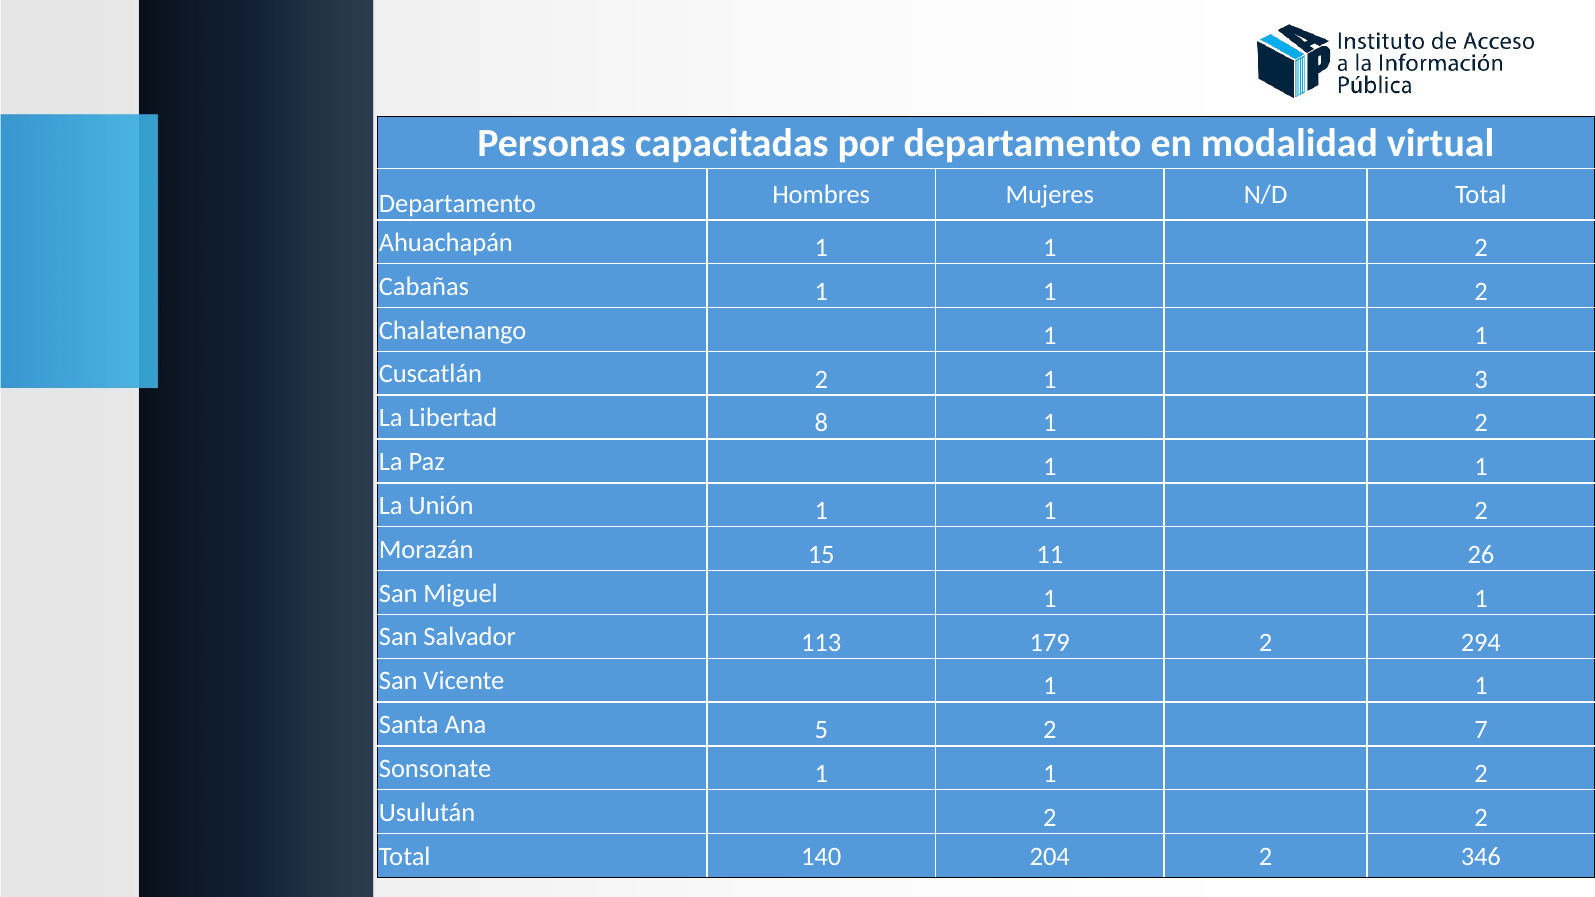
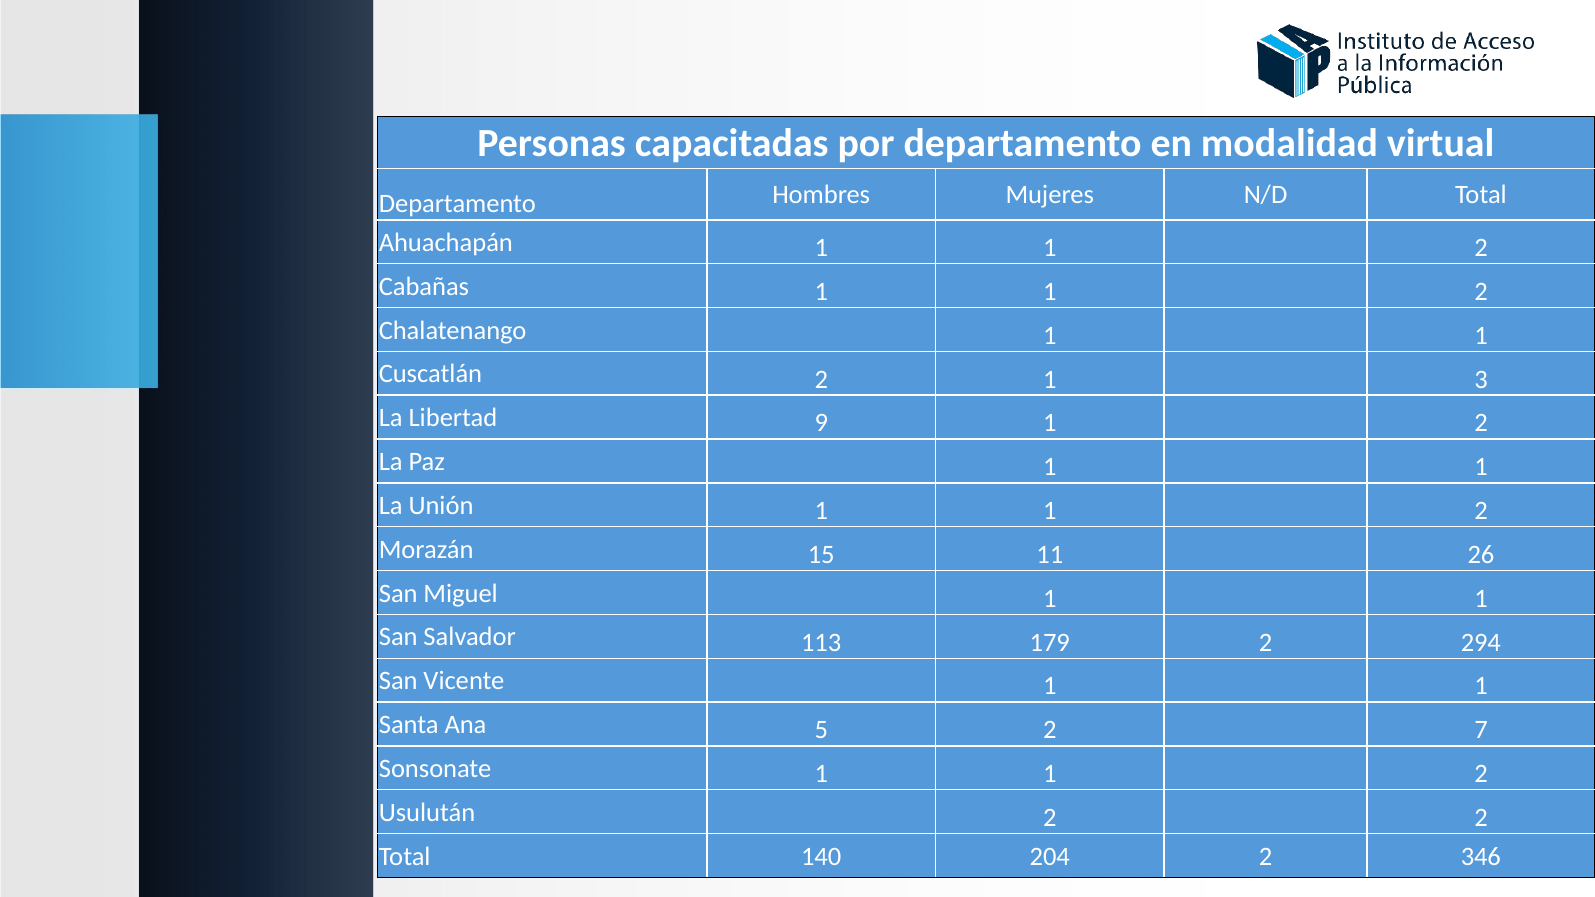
8: 8 -> 9
